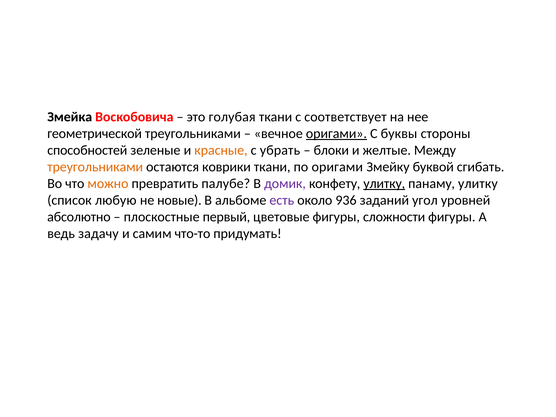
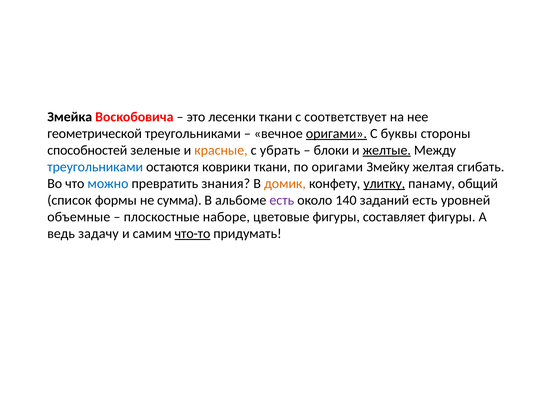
голубая: голубая -> лесенки
желтые underline: none -> present
треугольниками at (95, 167) colour: orange -> blue
буквой: буквой -> желтая
можно colour: orange -> blue
палубе: палубе -> знания
домик colour: purple -> orange
панаму улитку: улитку -> общий
любую: любую -> формы
новые: новые -> сумма
936: 936 -> 140
заданий угол: угол -> есть
абсолютно: абсолютно -> объемные
первый: первый -> наборе
сложности: сложности -> составляет
что-то underline: none -> present
